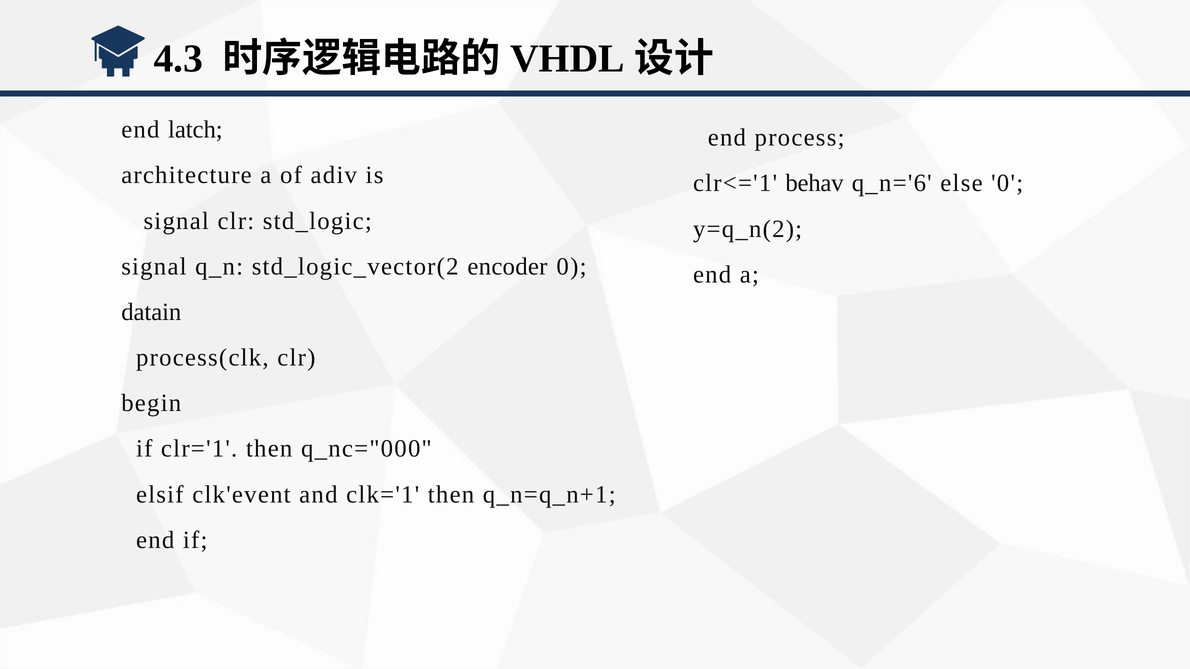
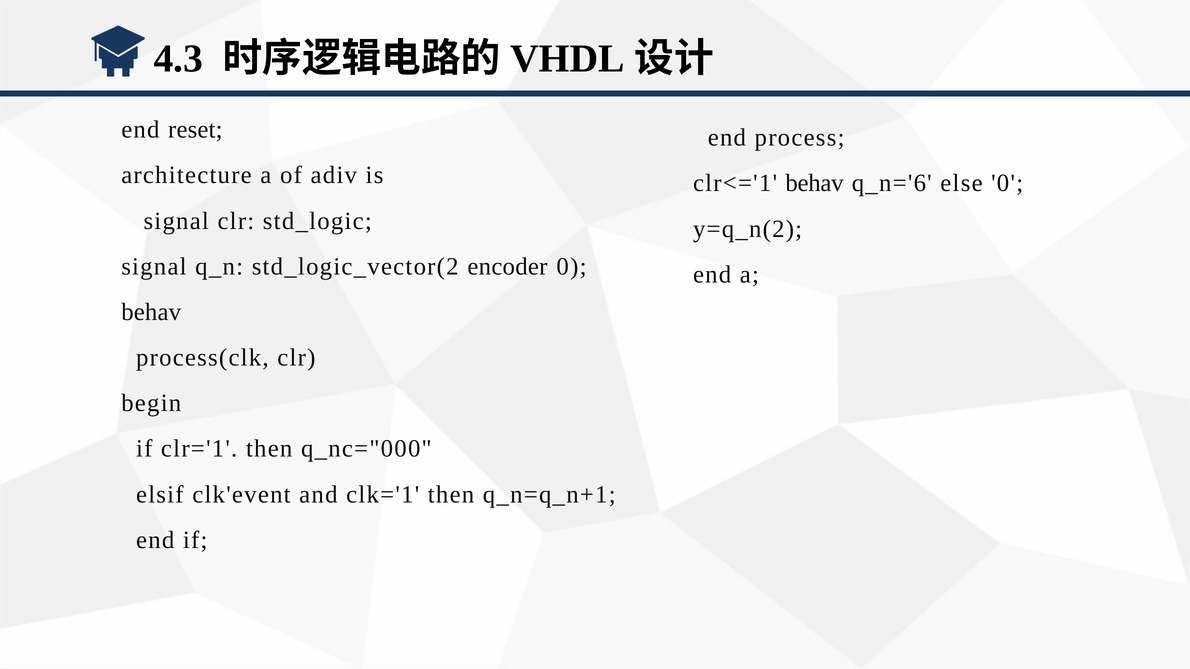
latch: latch -> reset
datain at (151, 312): datain -> behav
